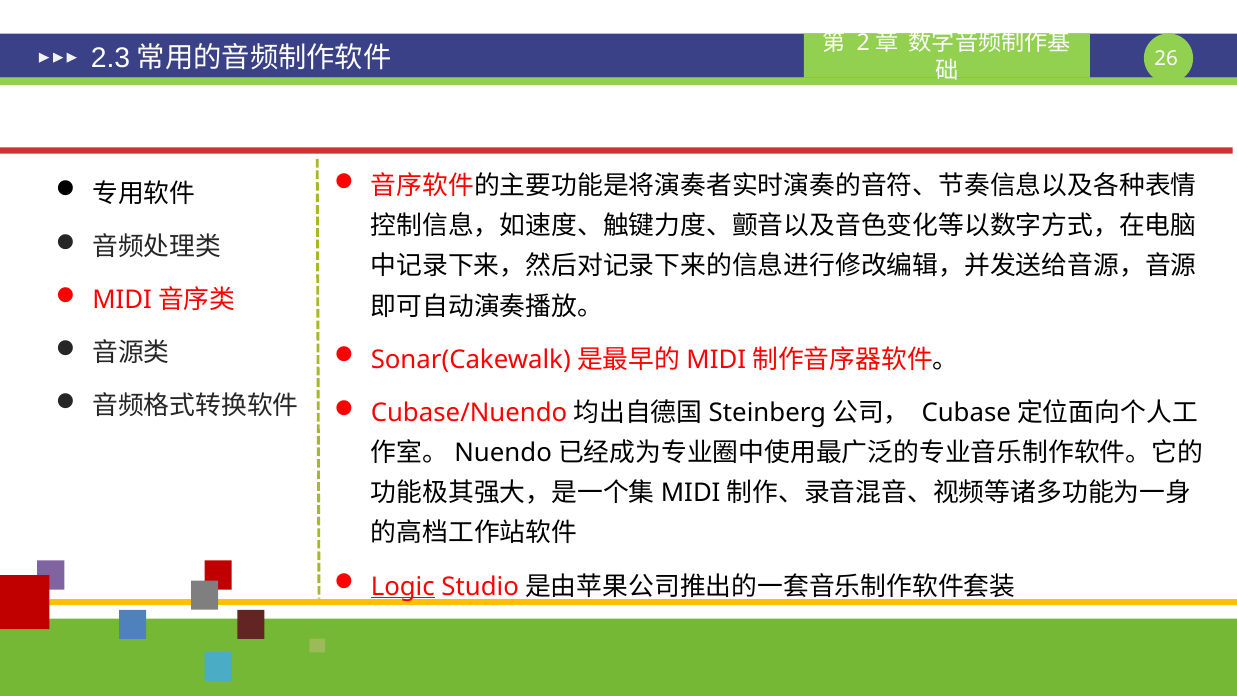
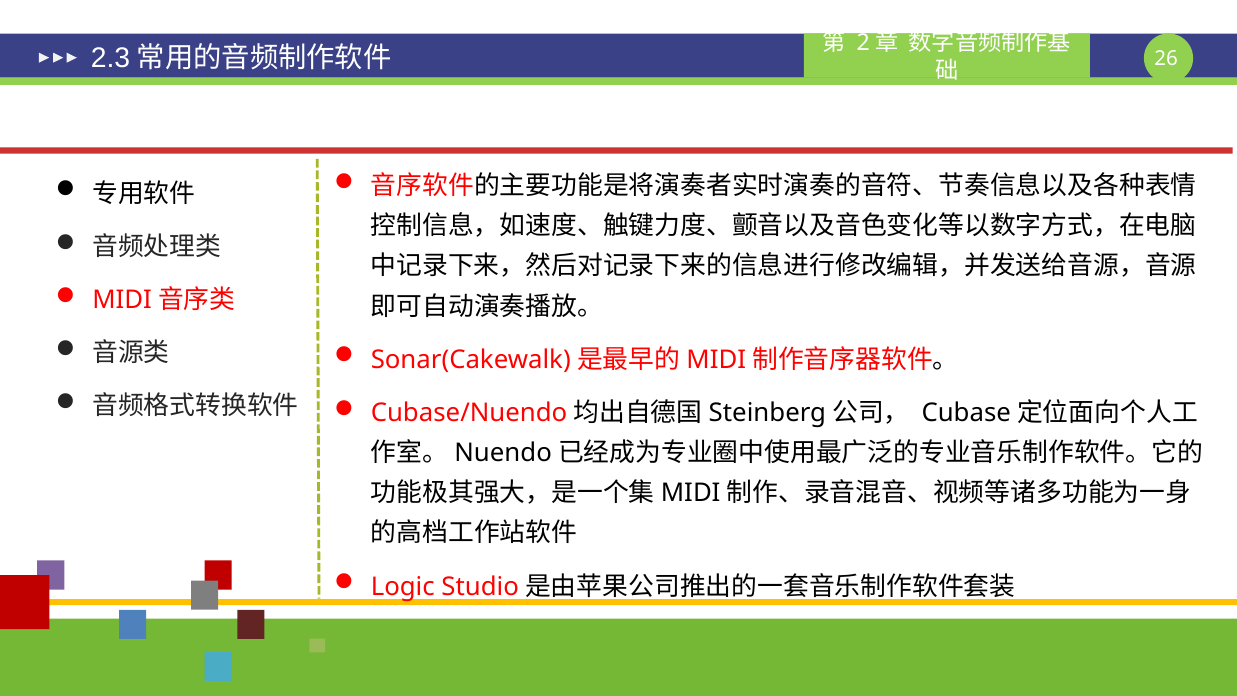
Logic underline: present -> none
